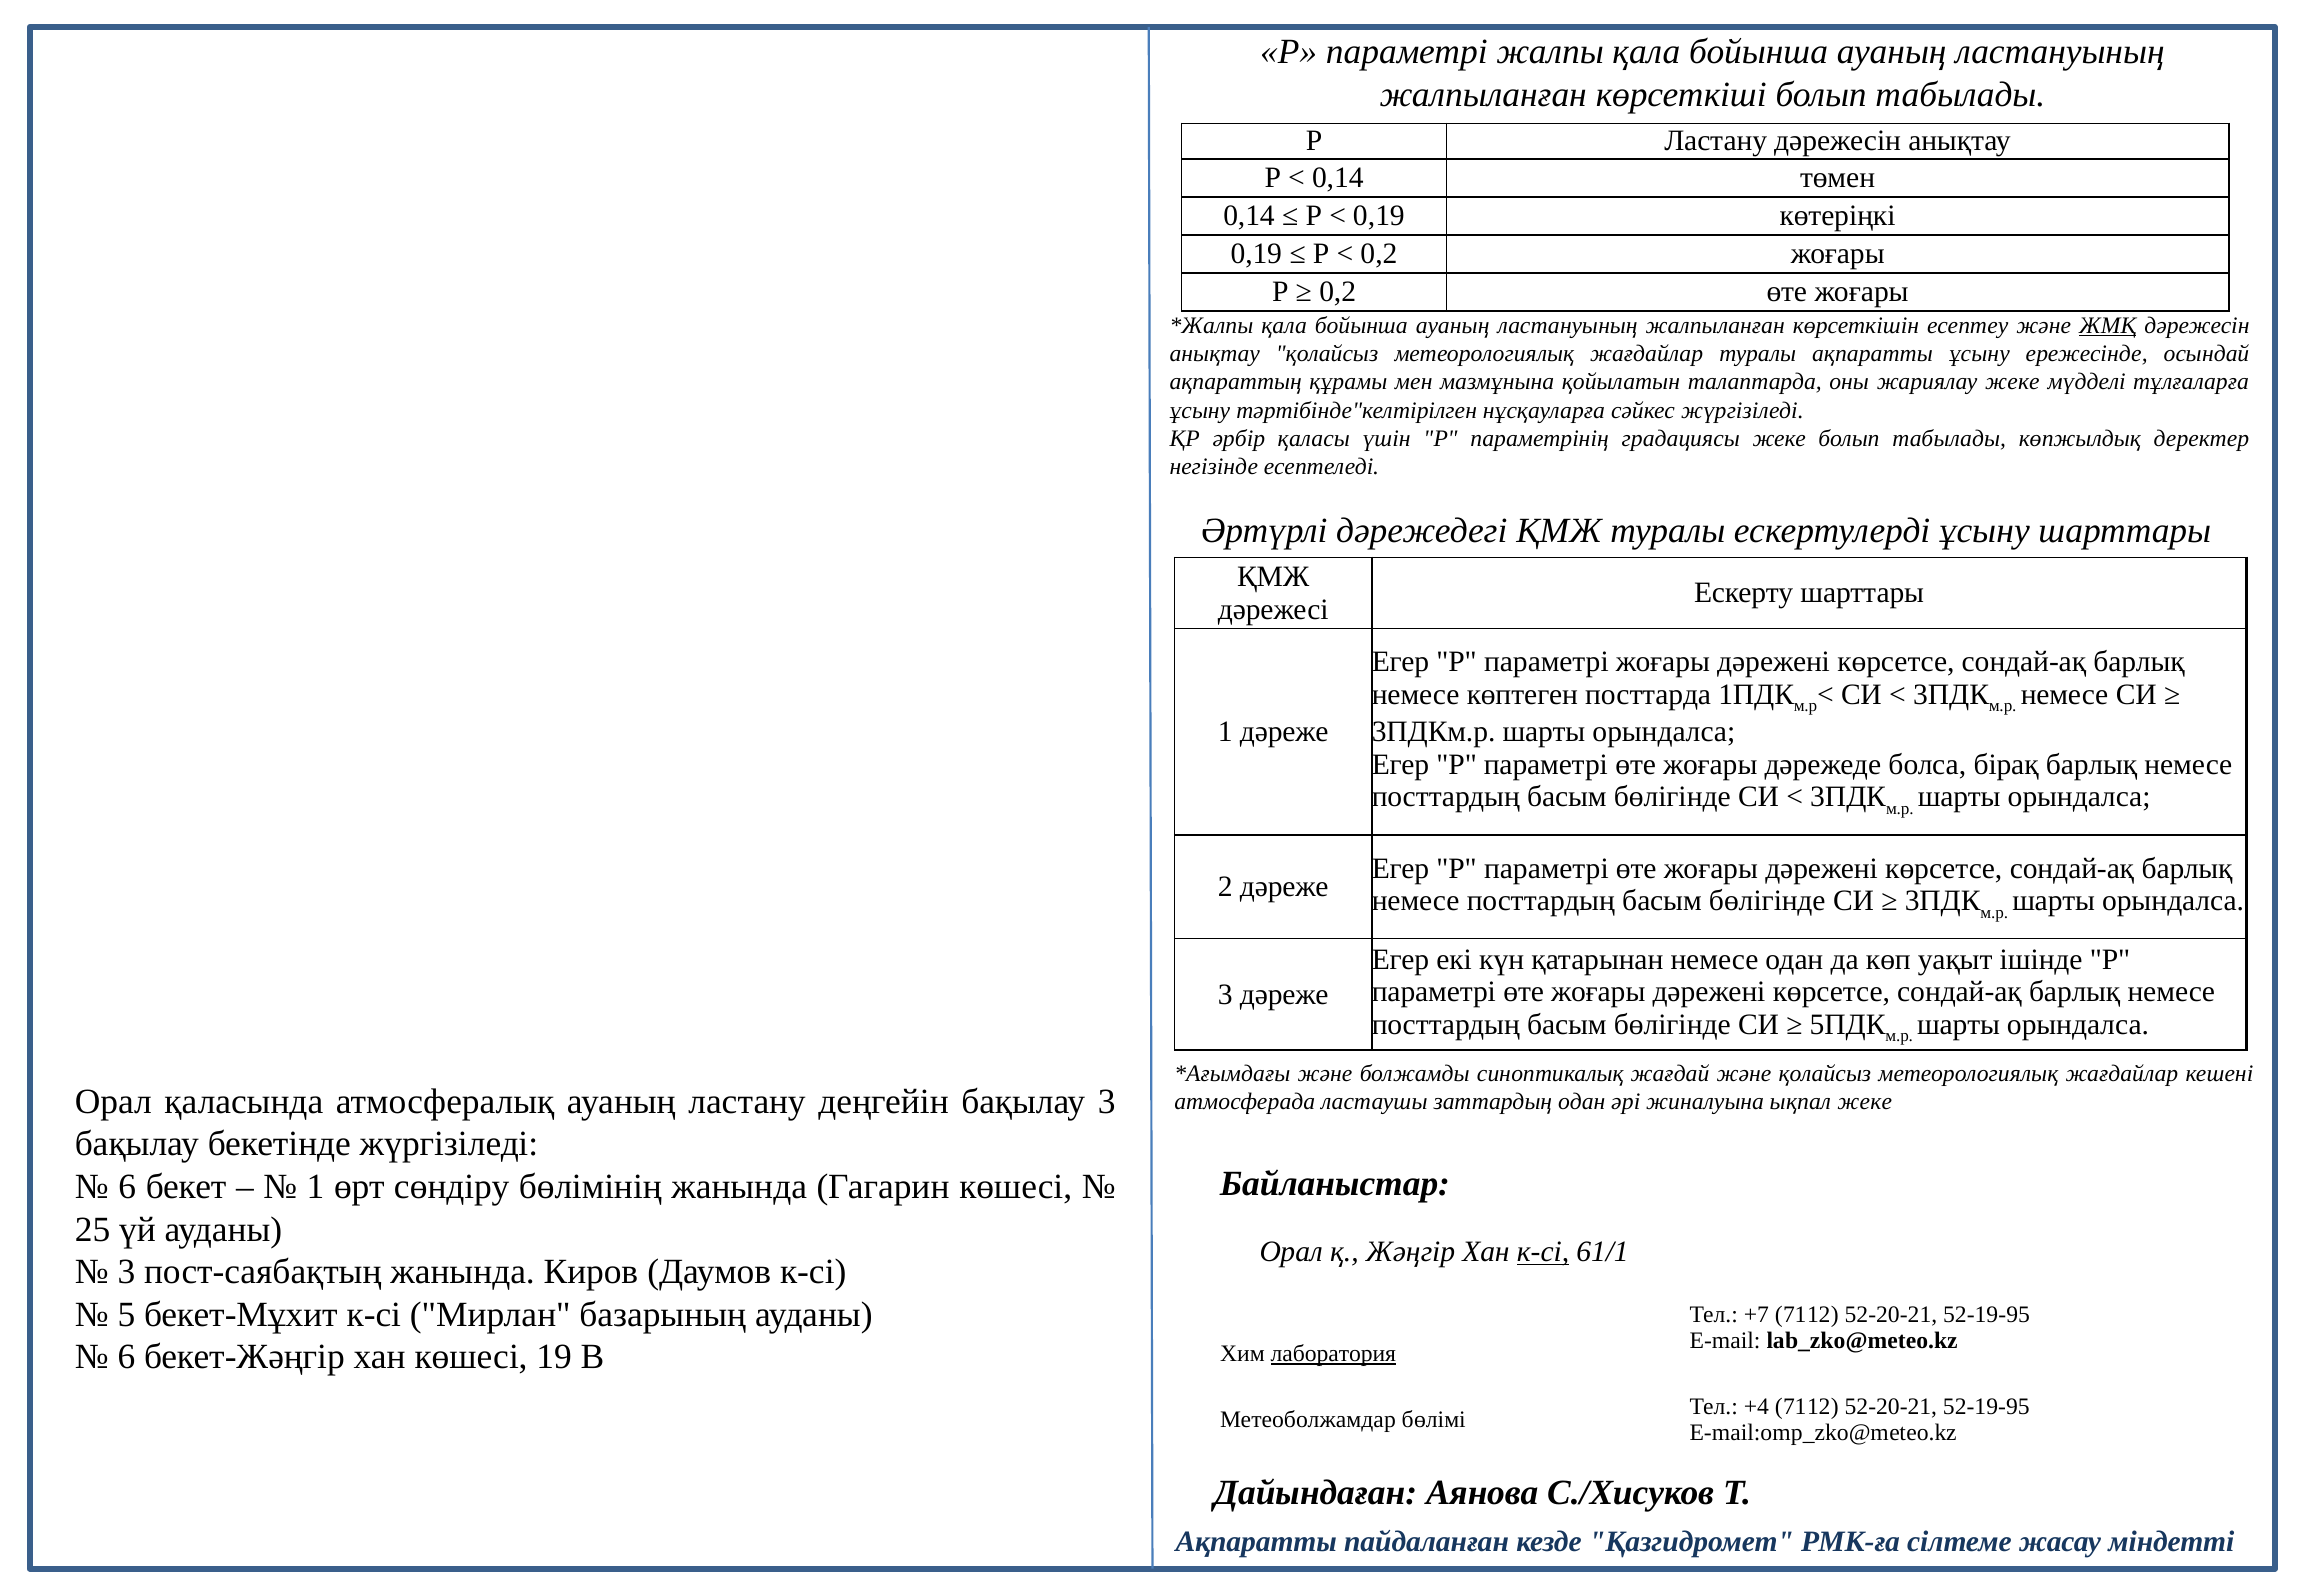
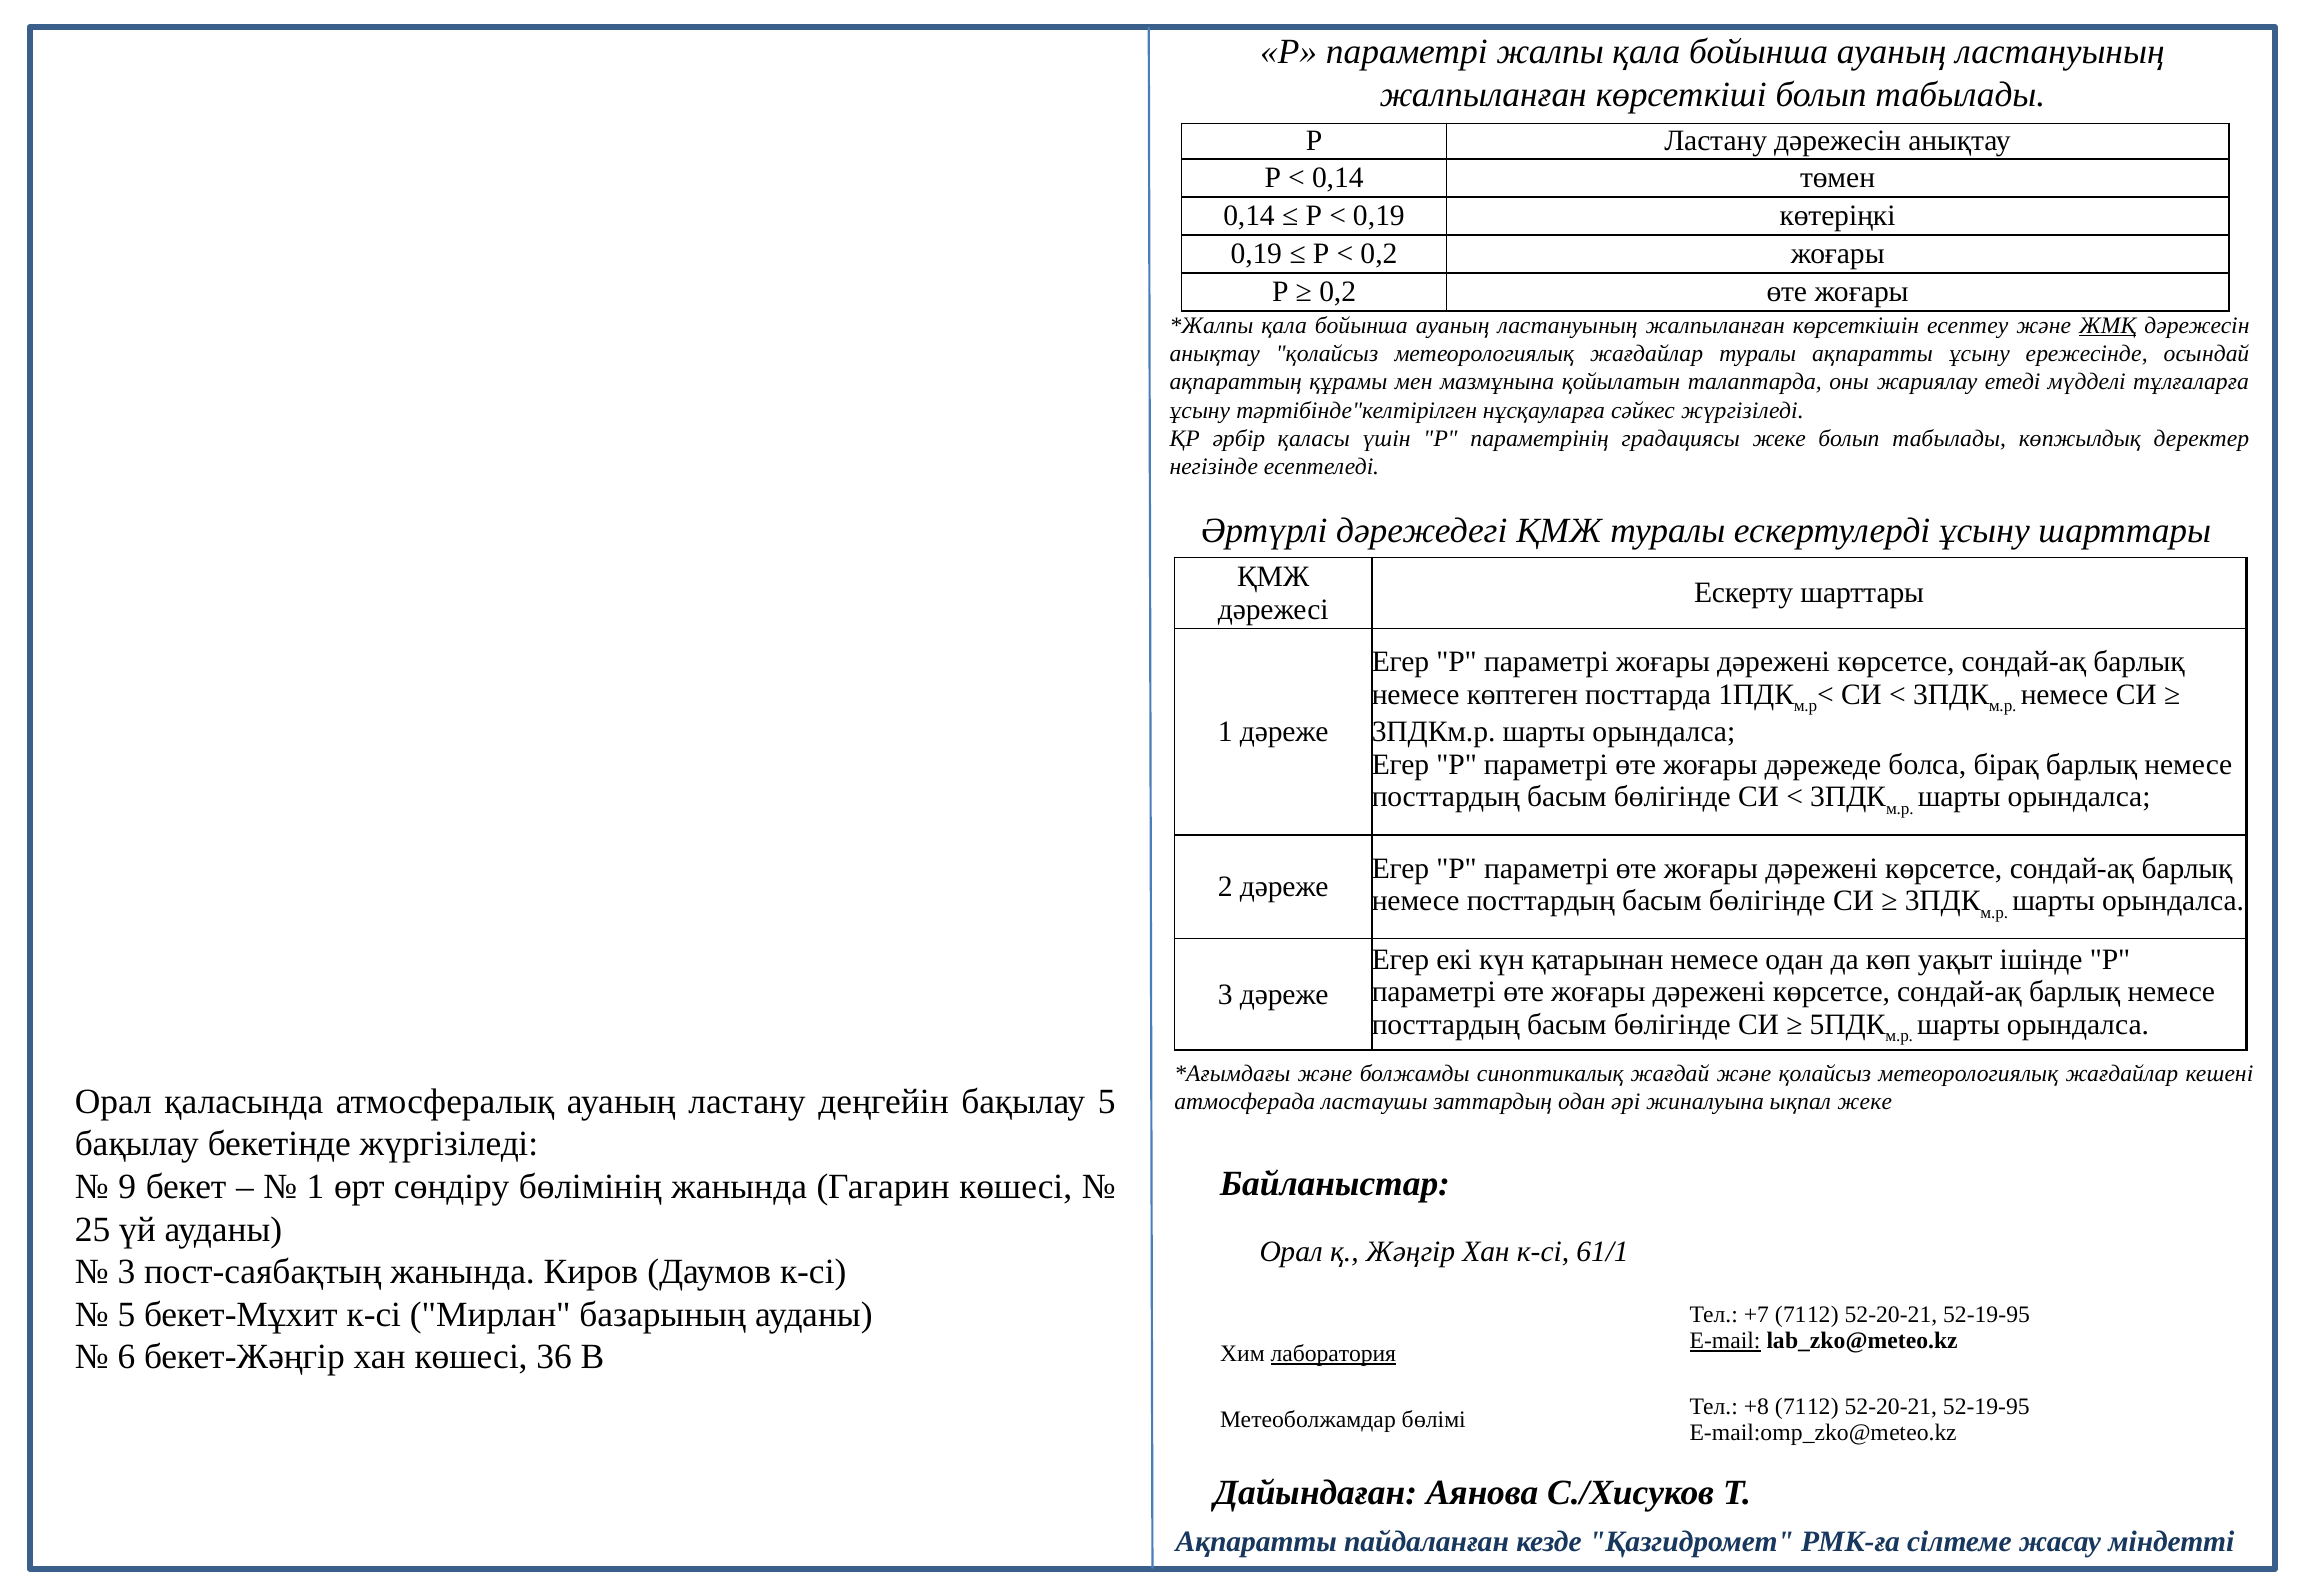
жариялау жеке: жеке -> етеді
бақылау 3: 3 -> 5
6 at (127, 1187): 6 -> 9
к-сі at (1543, 1252) underline: present -> none
E-mail underline: none -> present
19: 19 -> 36
+4: +4 -> +8
